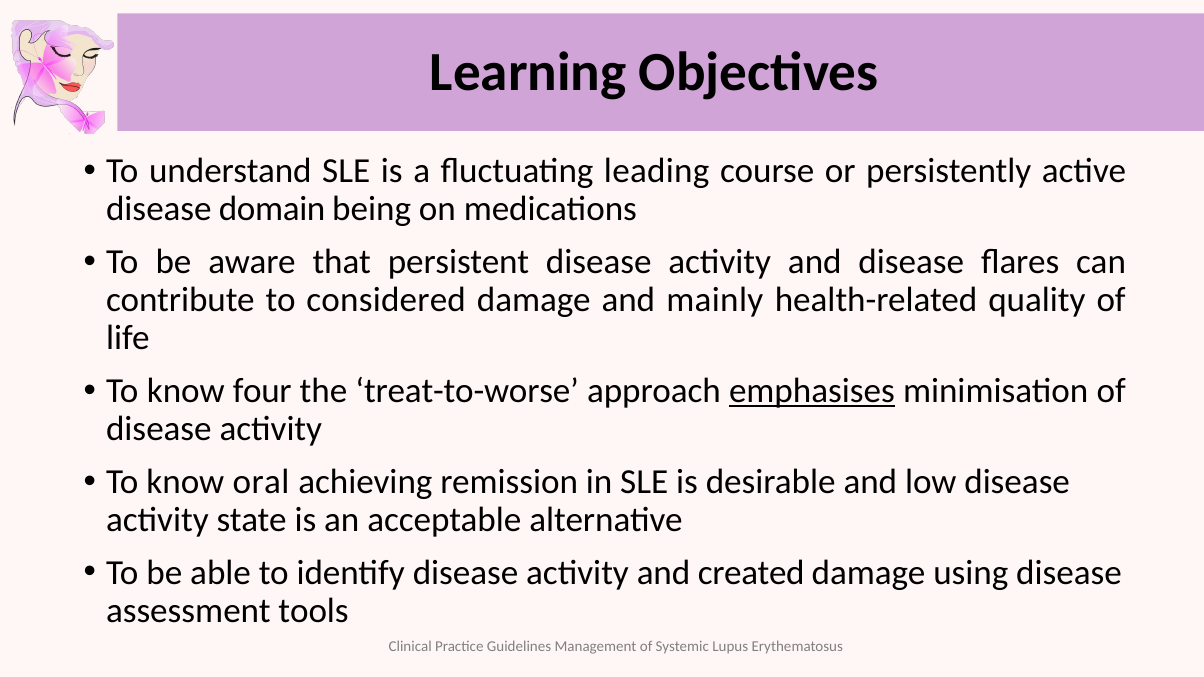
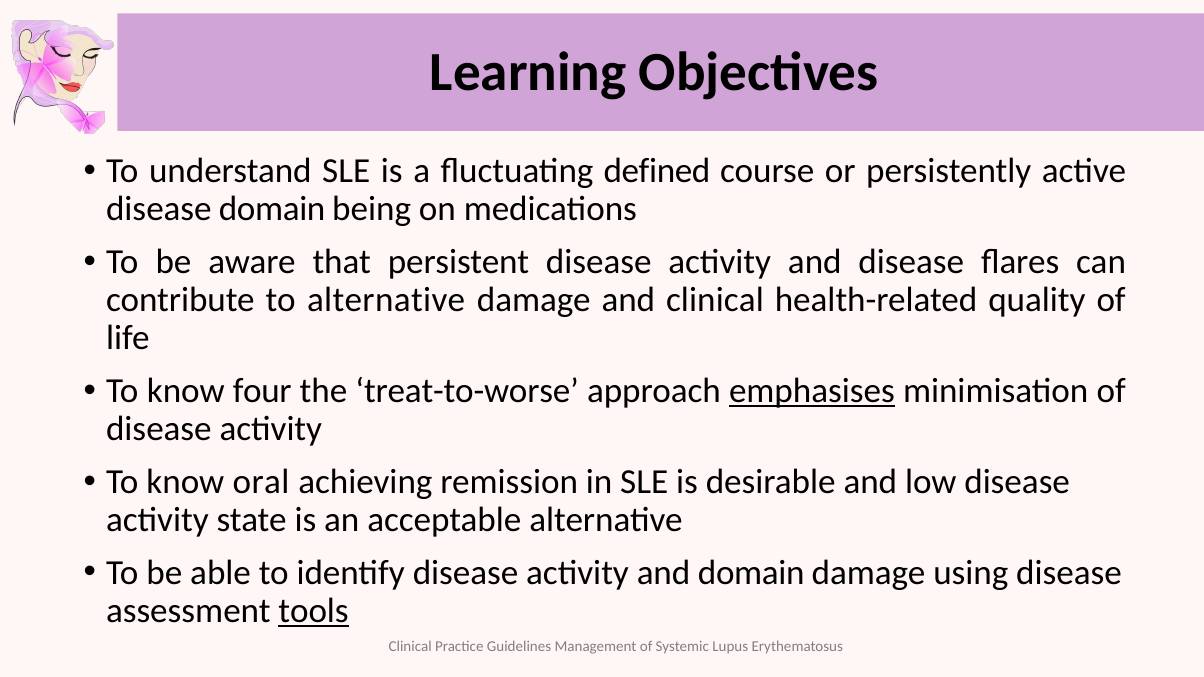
leading: leading -> defined
to considered: considered -> alternative
and mainly: mainly -> clinical
and created: created -> domain
tools underline: none -> present
